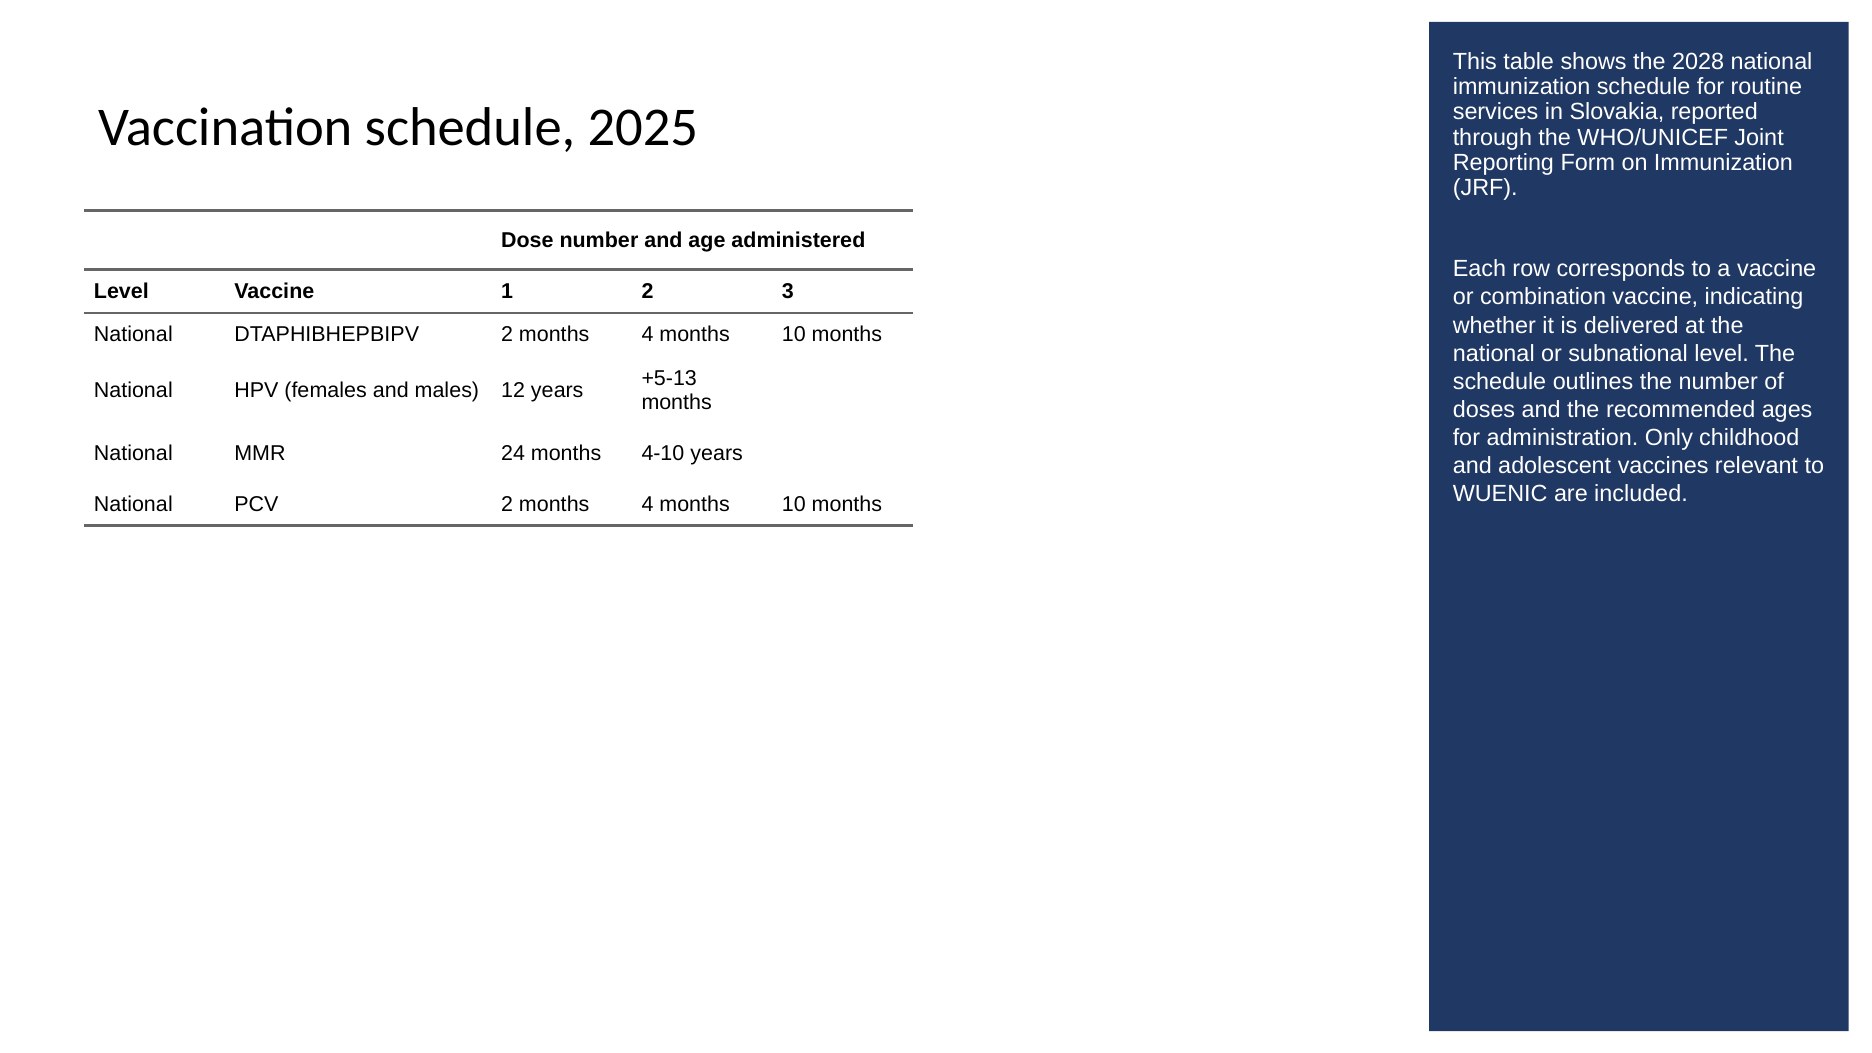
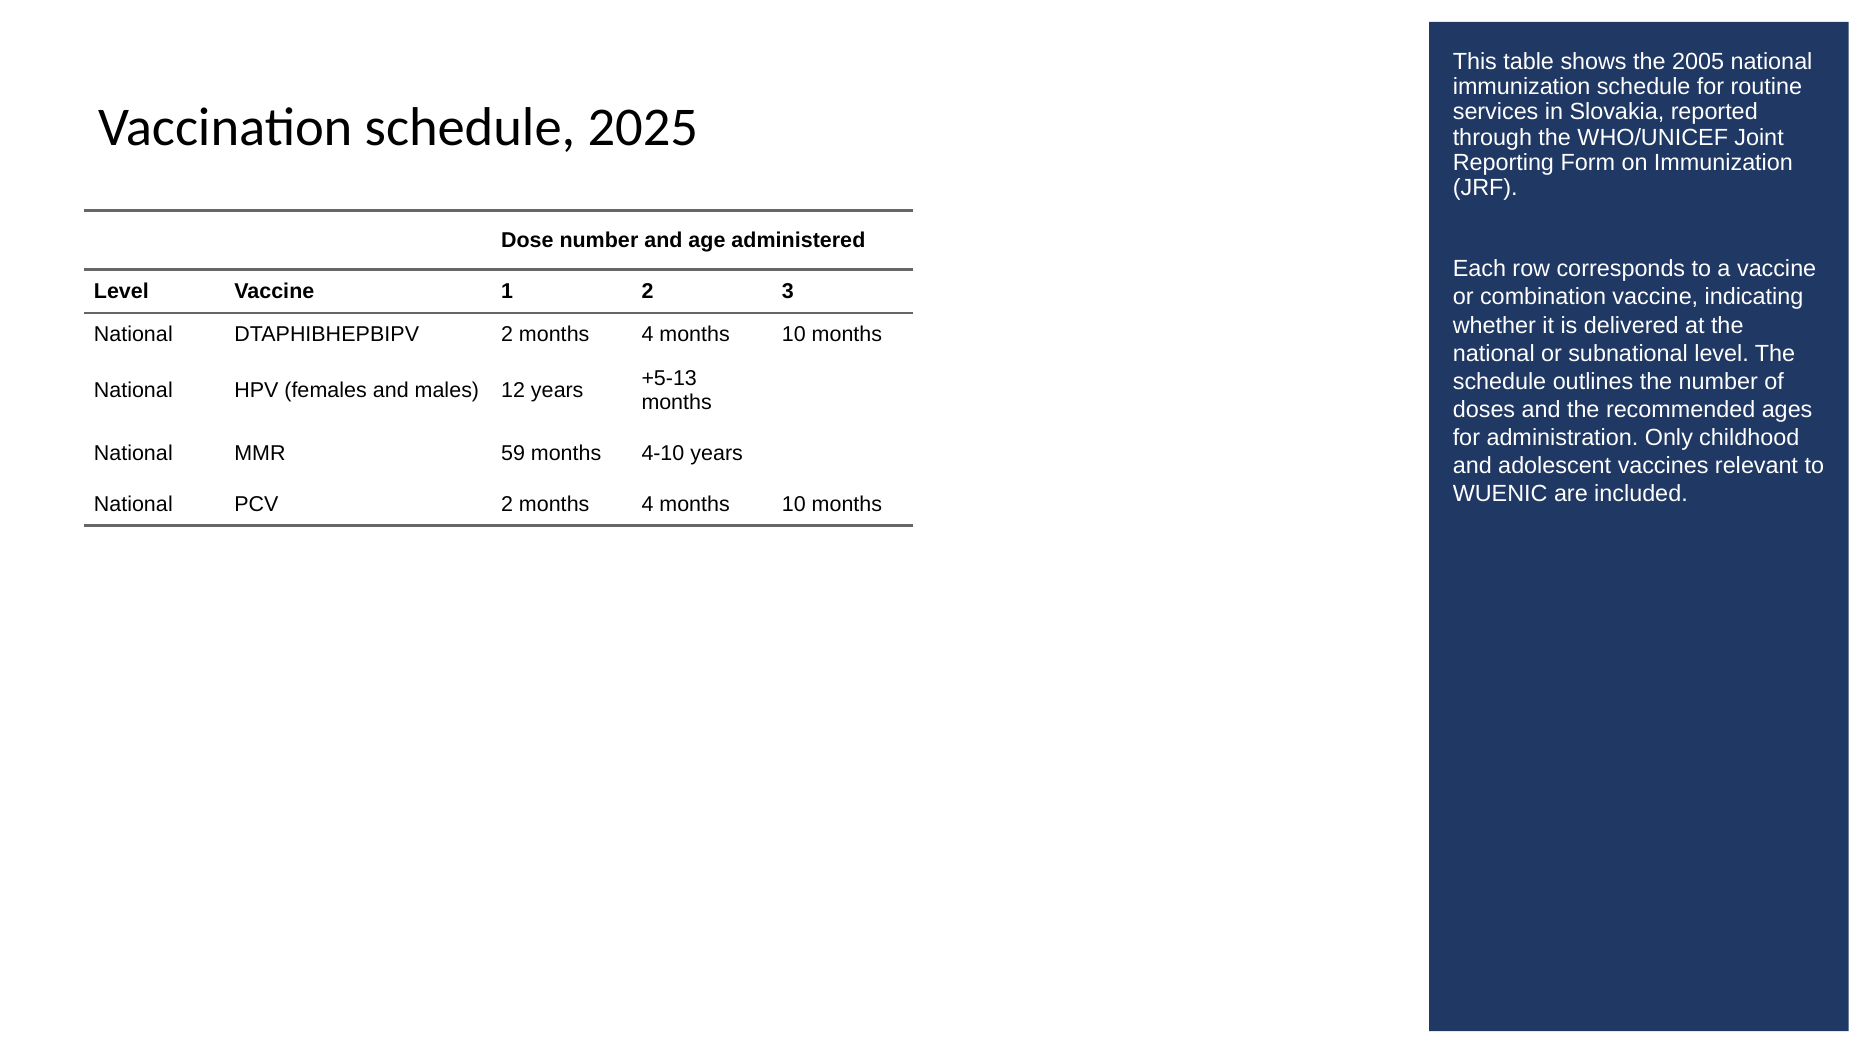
2028: 2028 -> 2005
24: 24 -> 59
